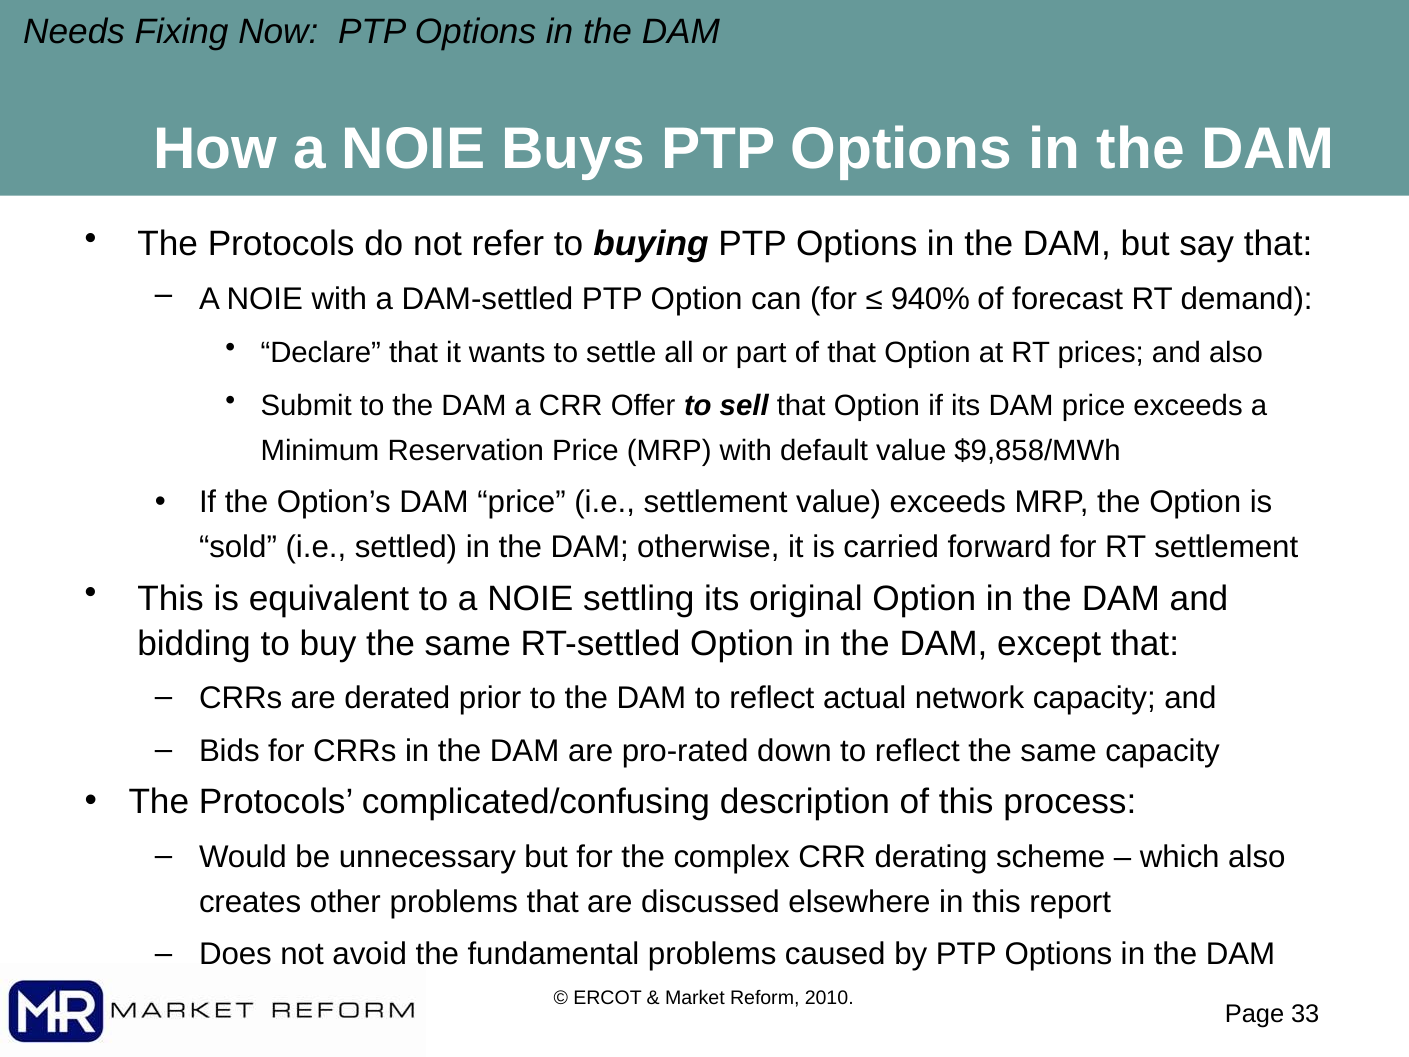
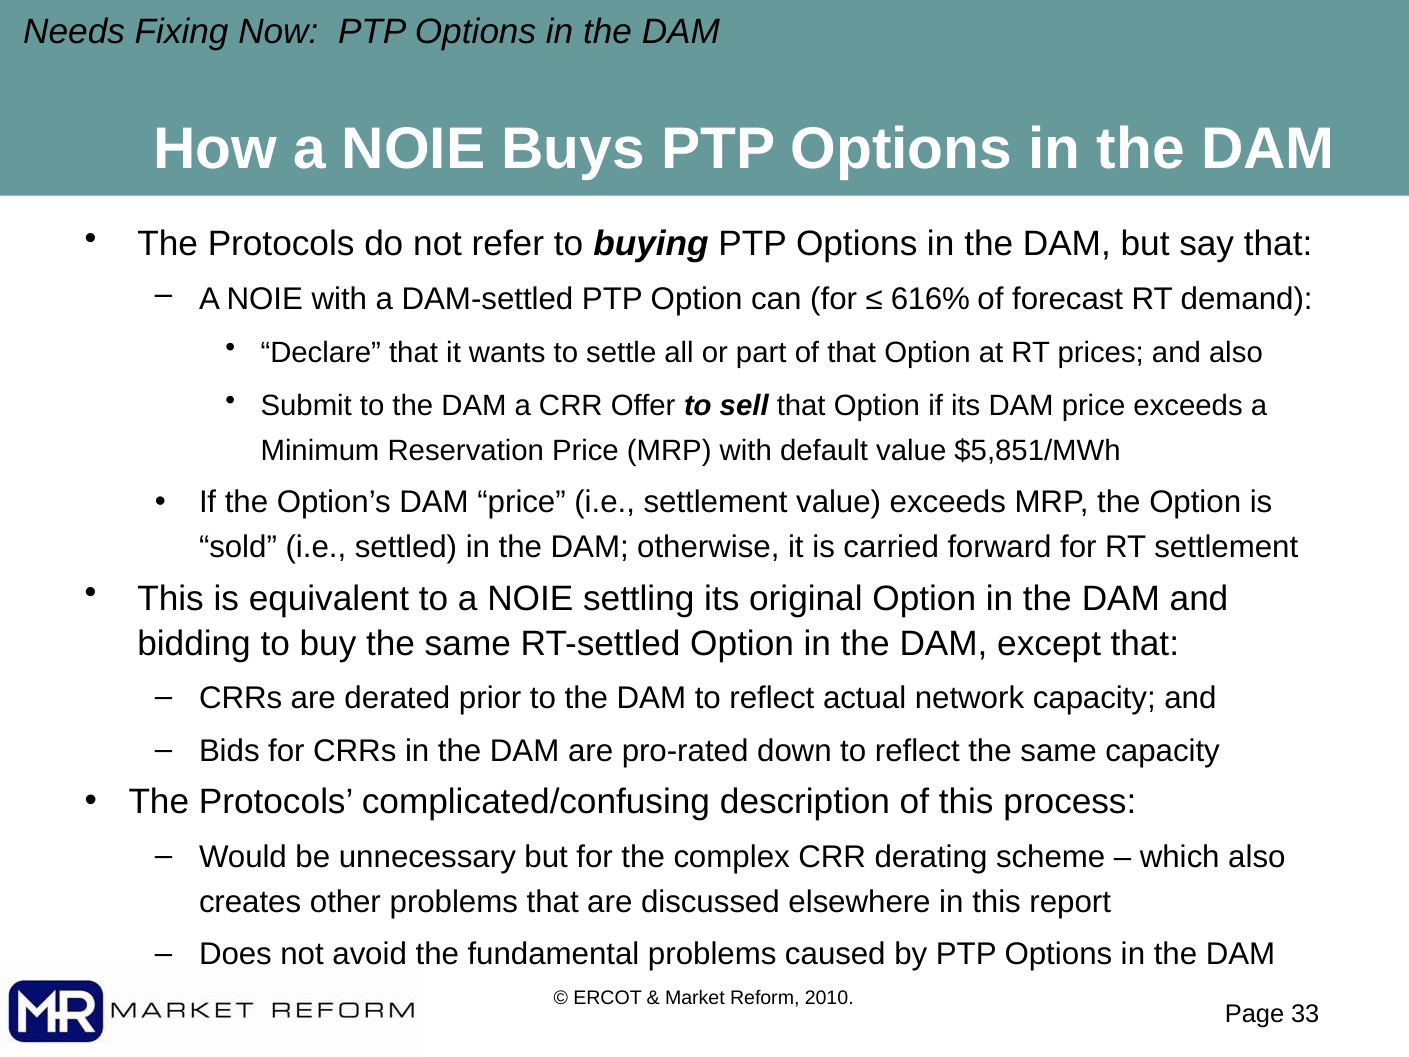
940%: 940% -> 616%
$9,858/MWh: $9,858/MWh -> $5,851/MWh
